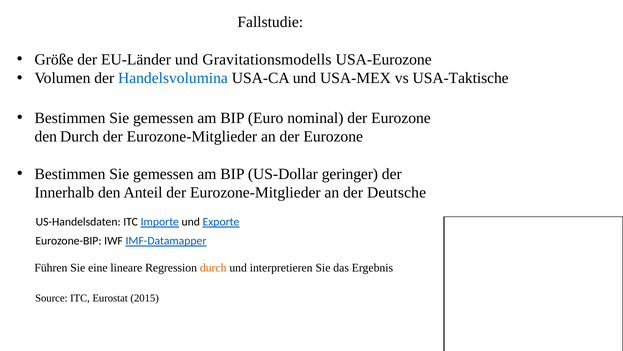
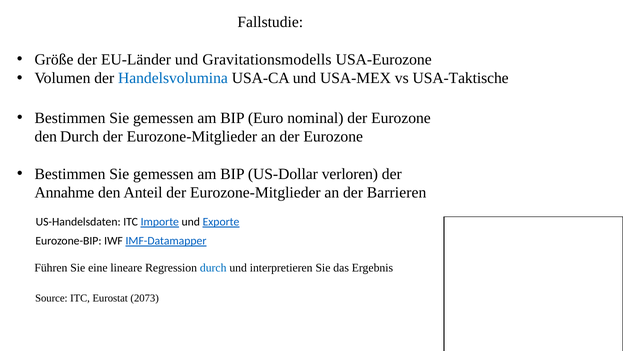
geringer: geringer -> verloren
Innerhalb: Innerhalb -> Annahme
Deutsche: Deutsche -> Barrieren
durch at (213, 267) colour: orange -> blue
2015: 2015 -> 2073
